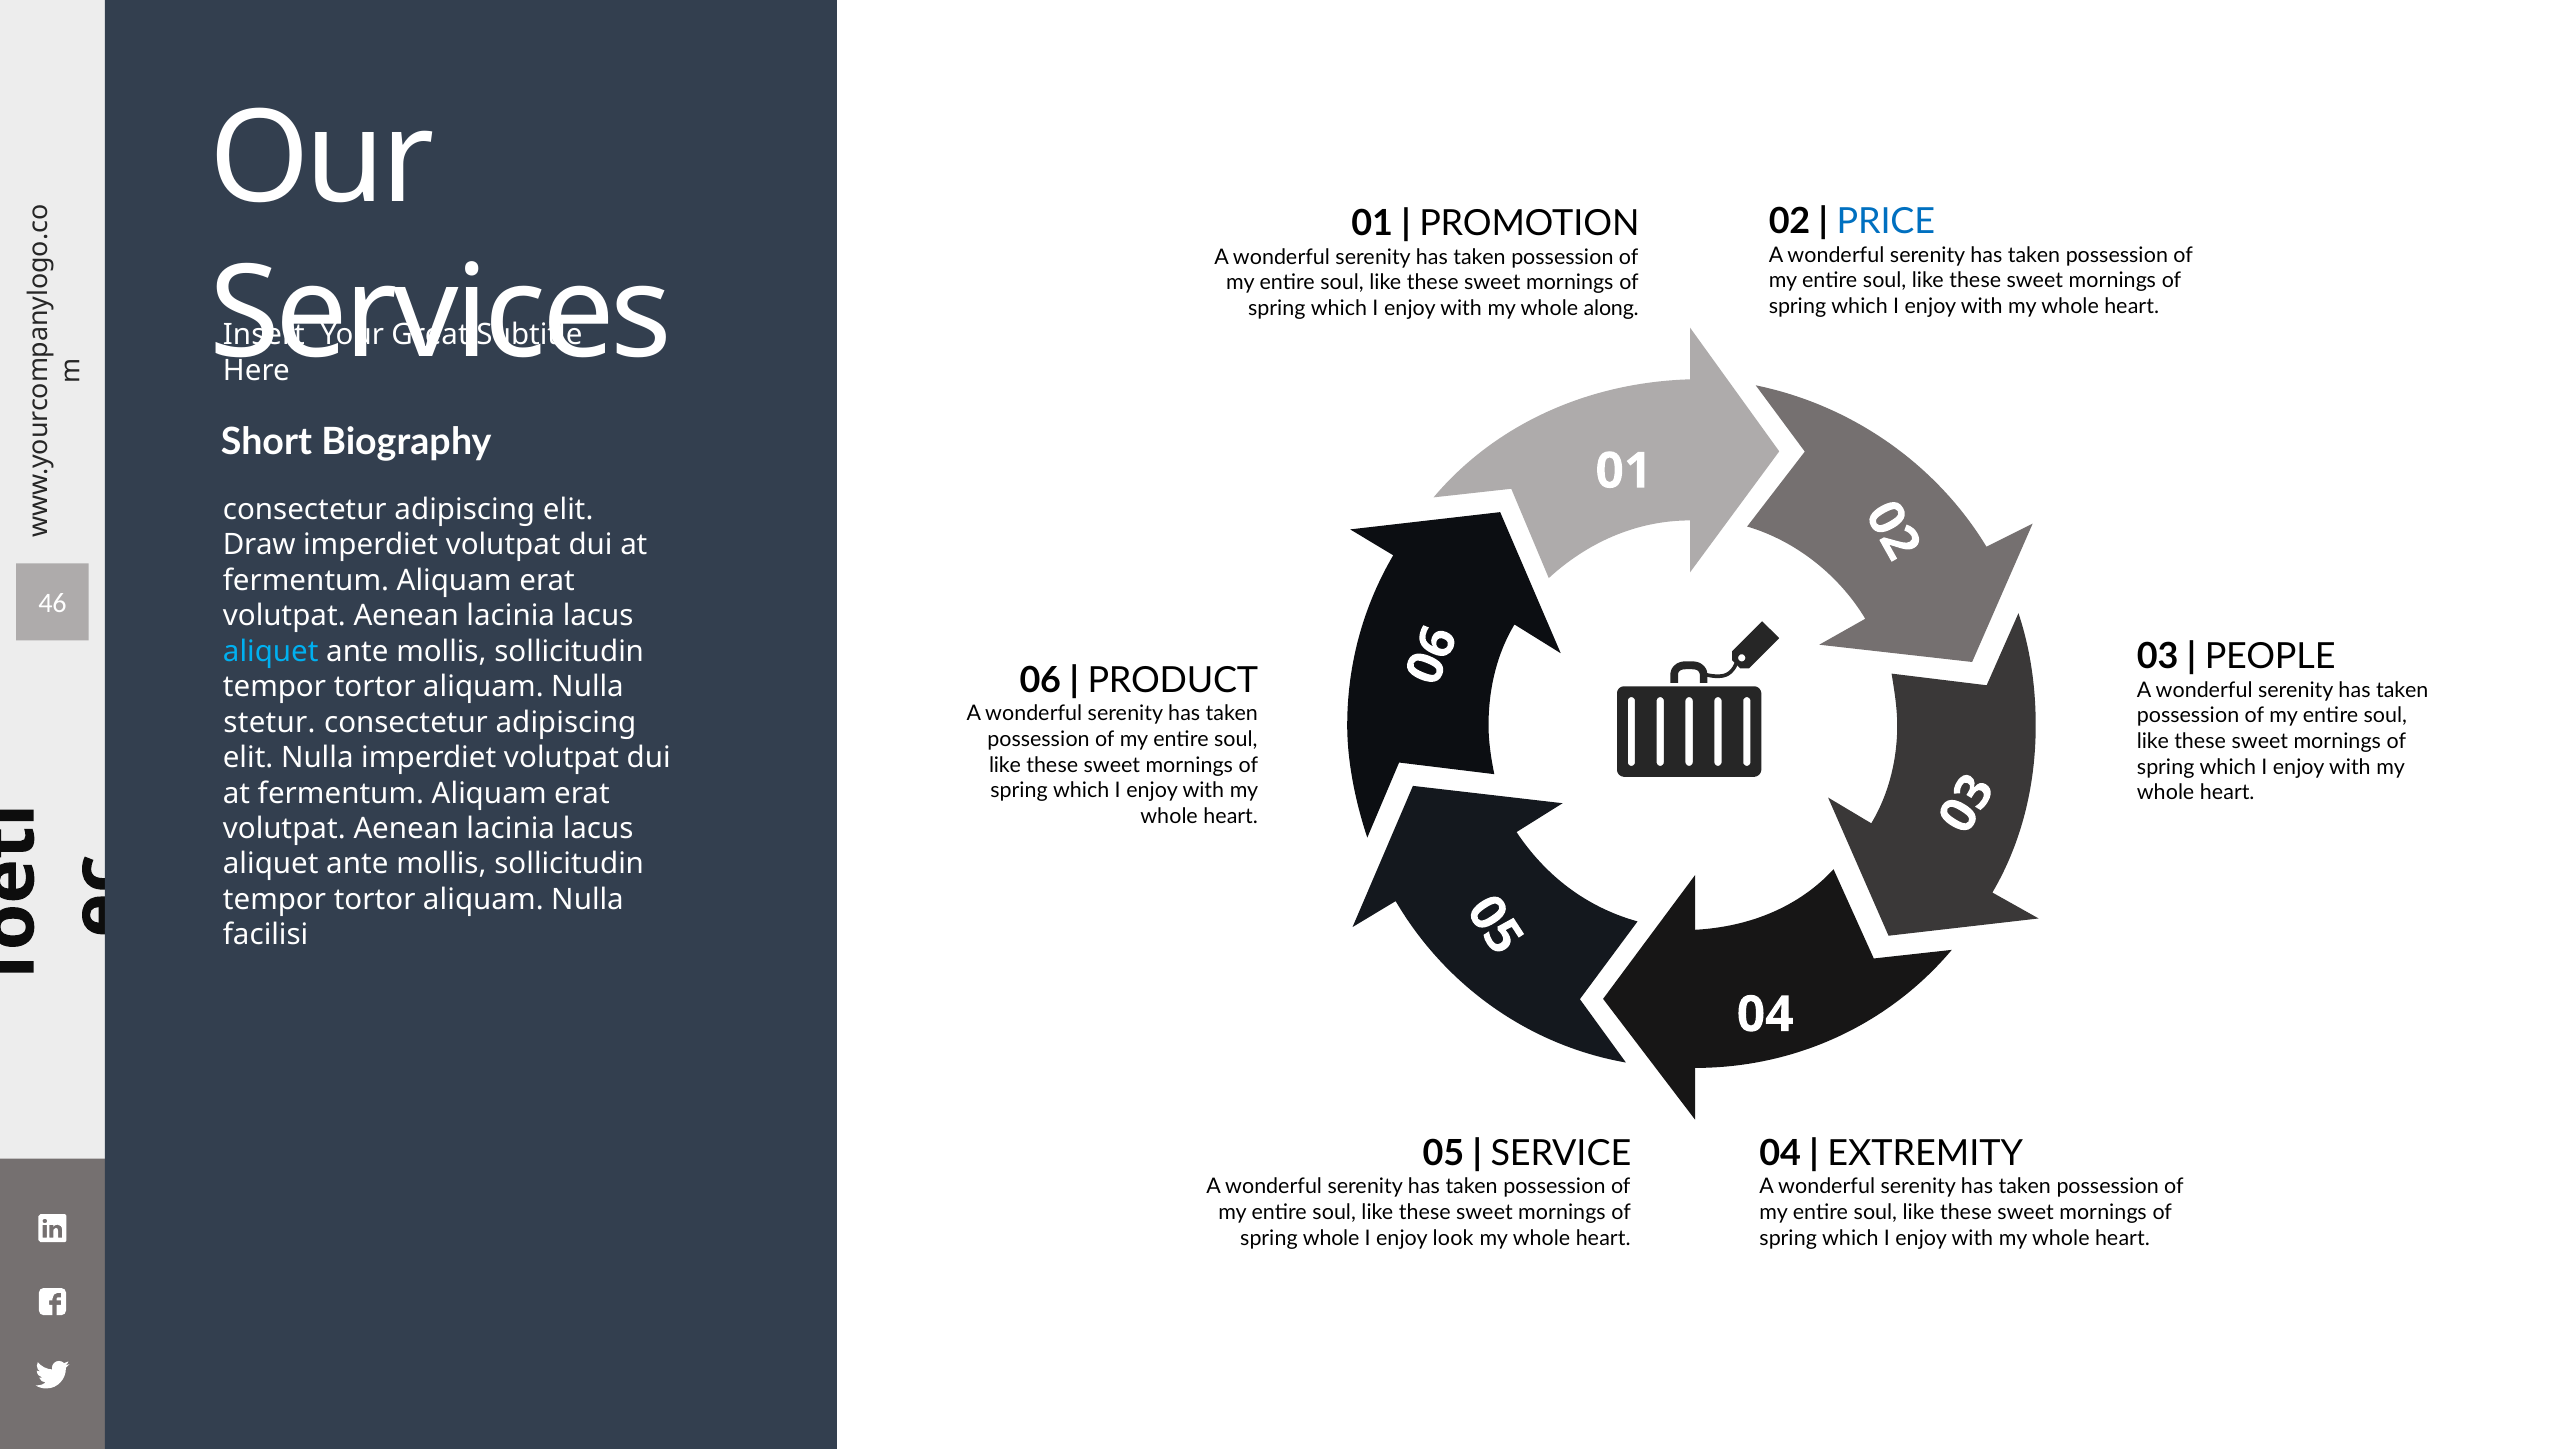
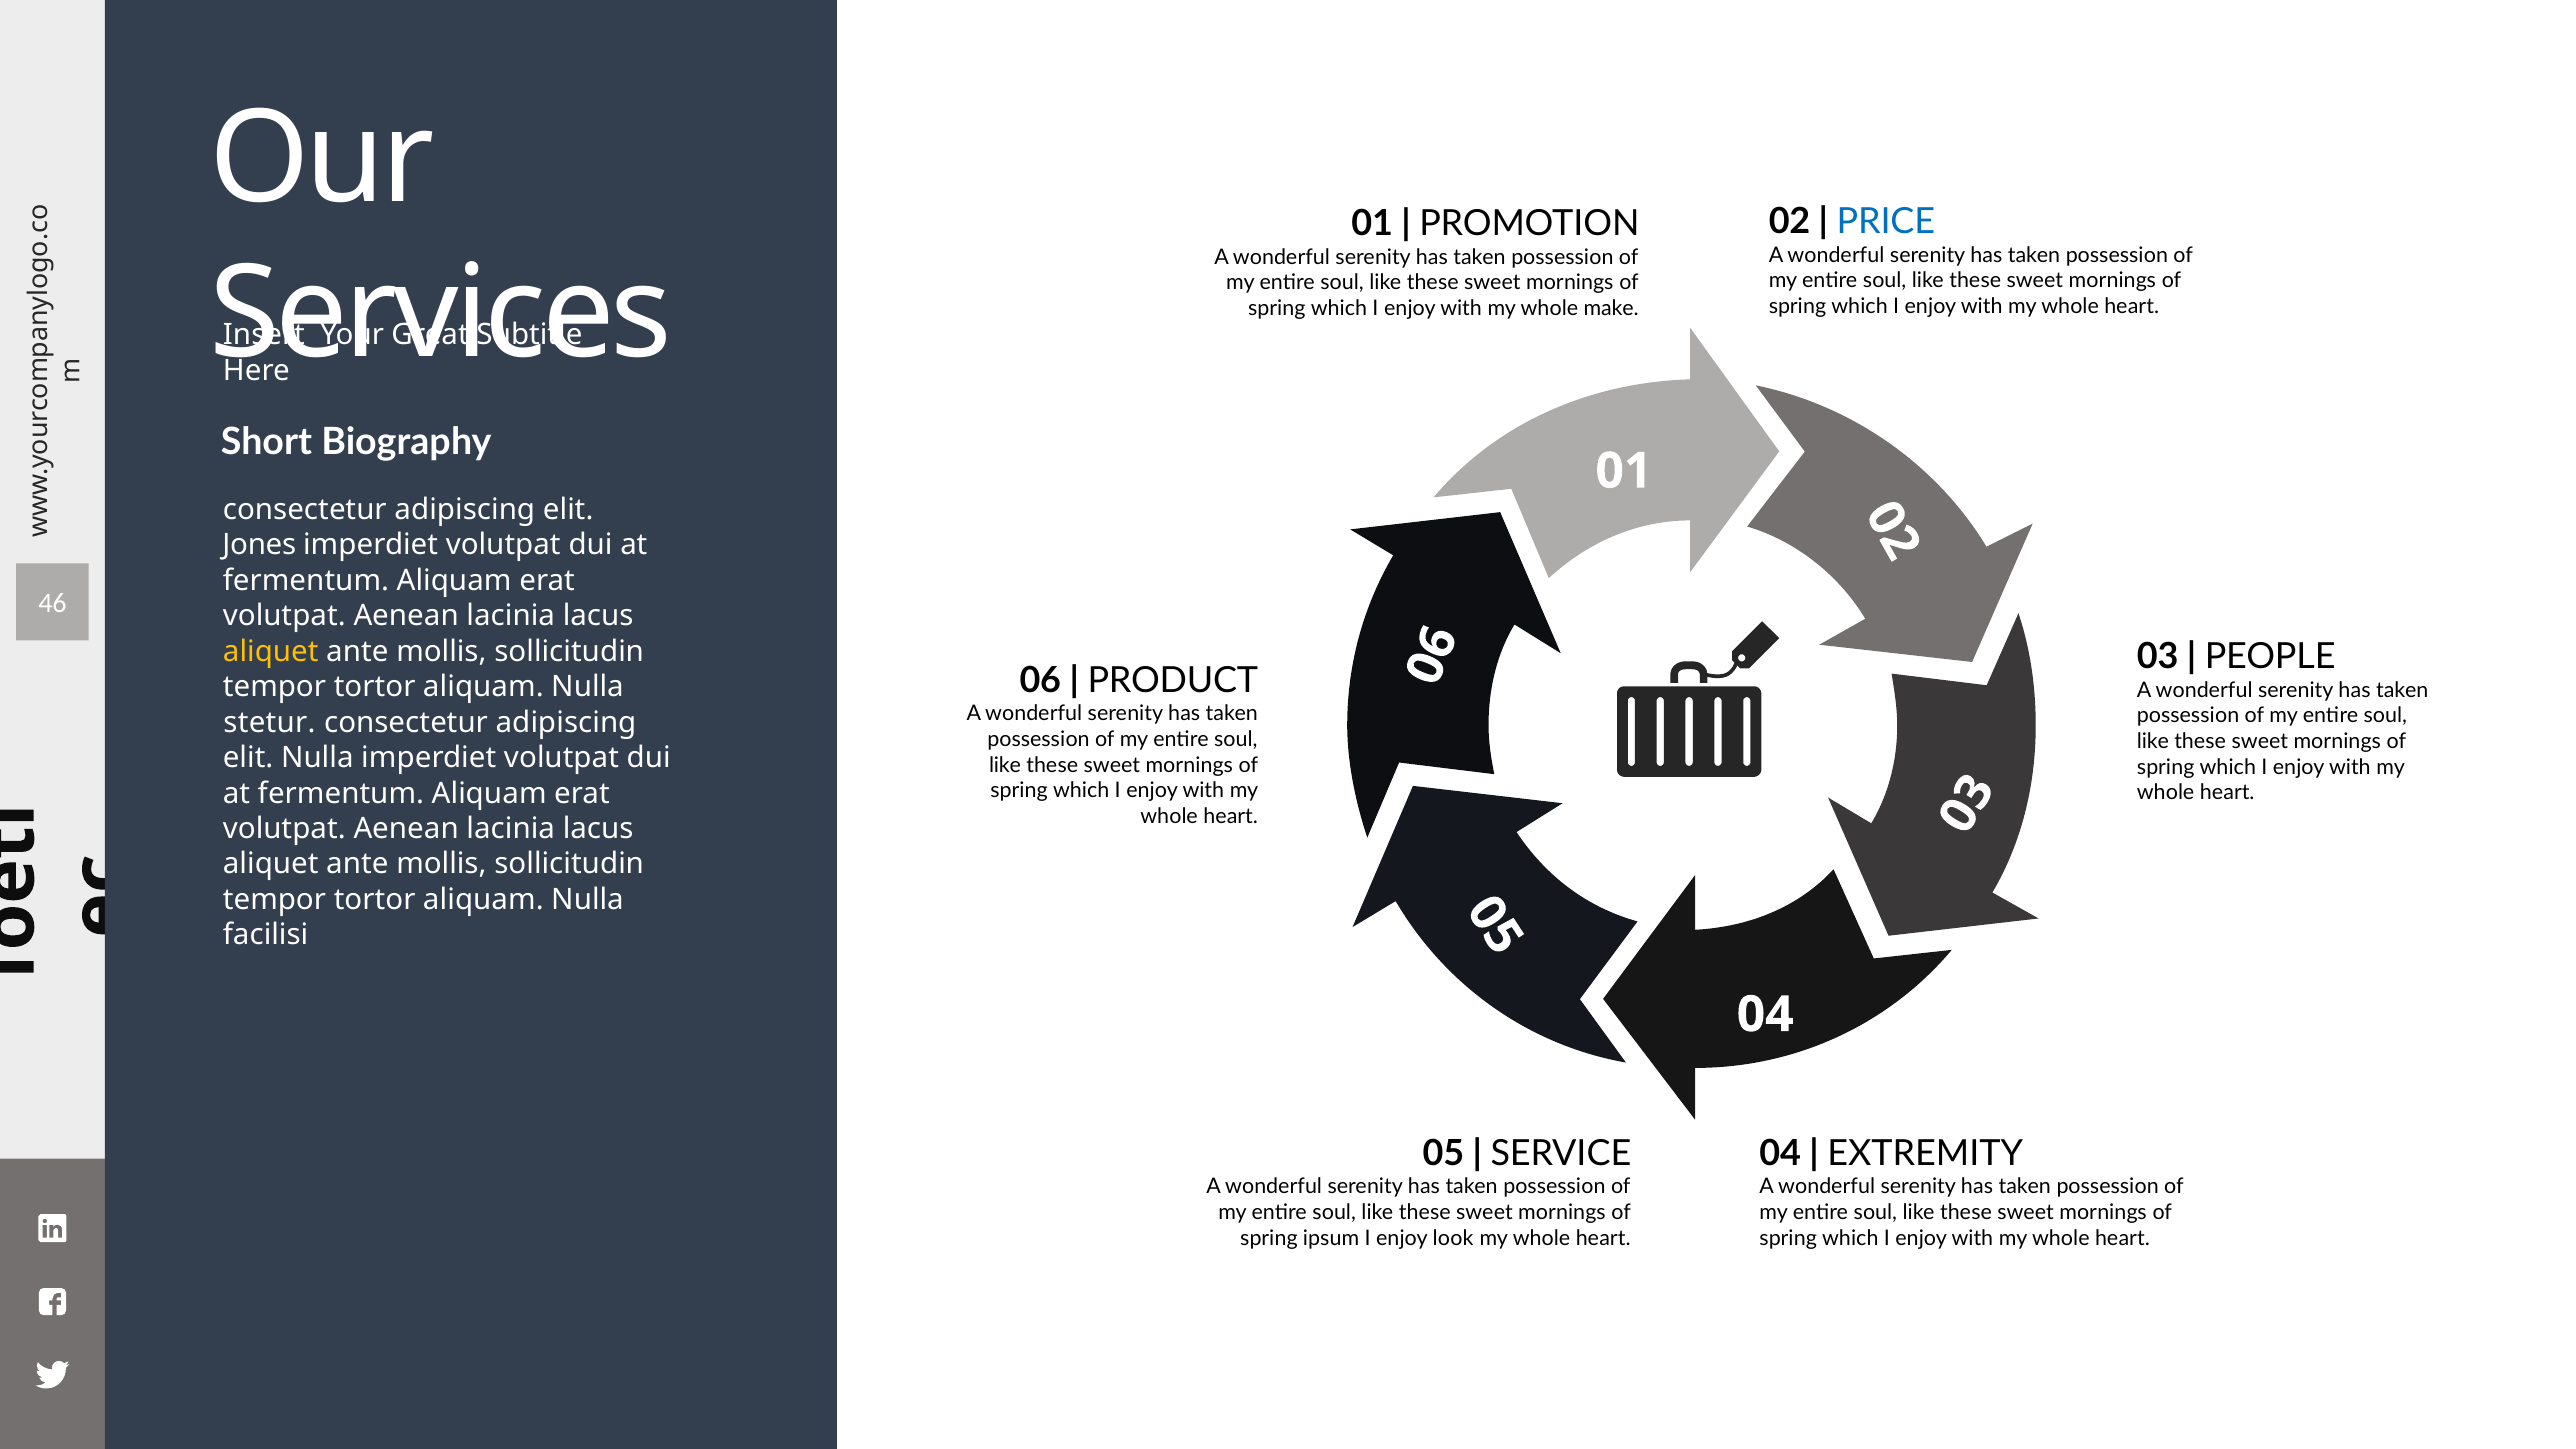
along: along -> make
Draw: Draw -> Jones
aliquet at (271, 652) colour: light blue -> yellow
spring whole: whole -> ipsum
